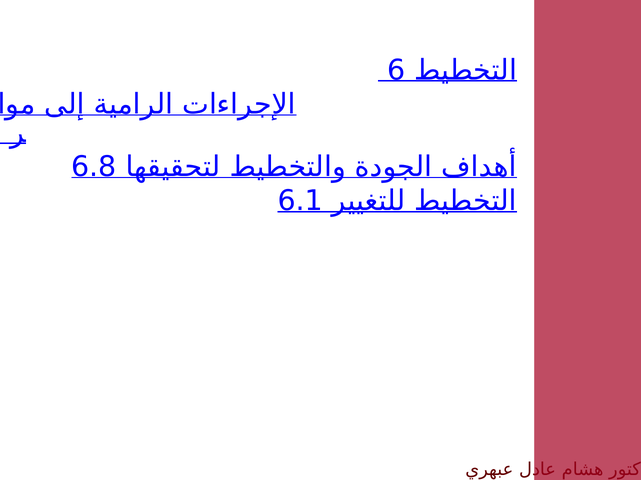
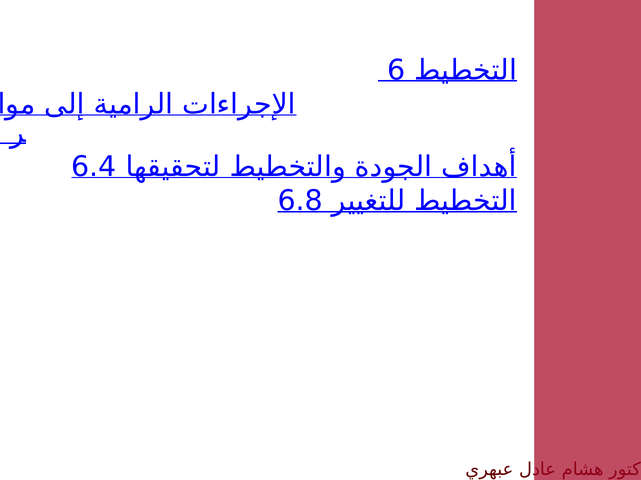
6.8: 6.8 -> 6.4
6.1 at (300, 201): 6.1 -> 6.8
